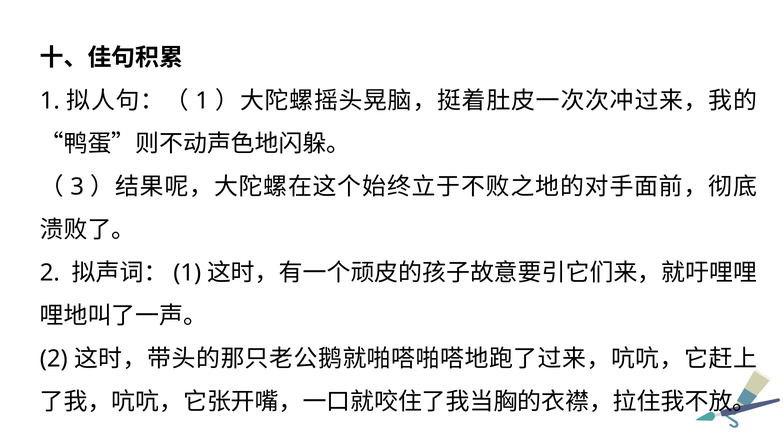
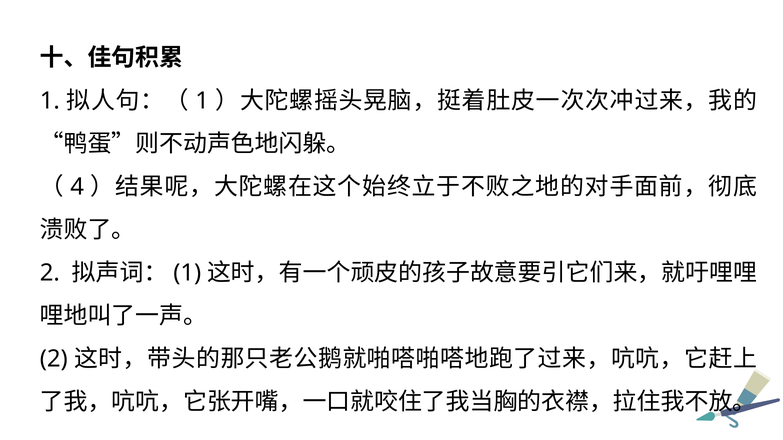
3: 3 -> 4
